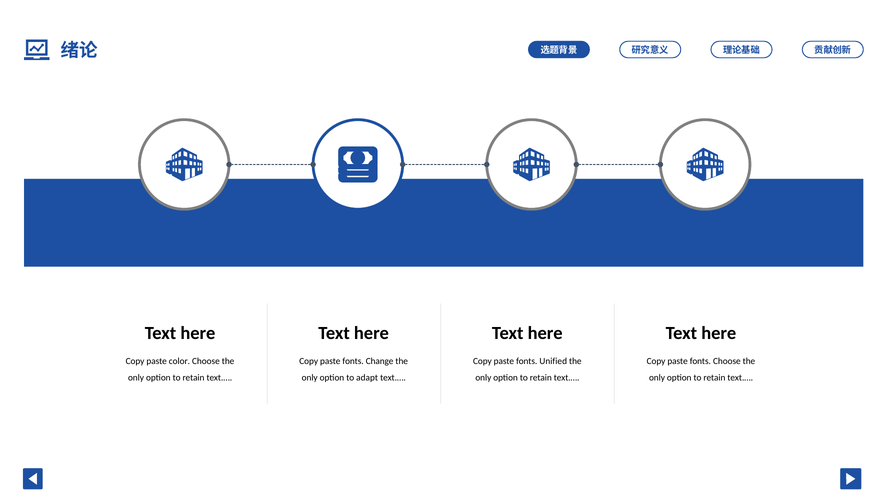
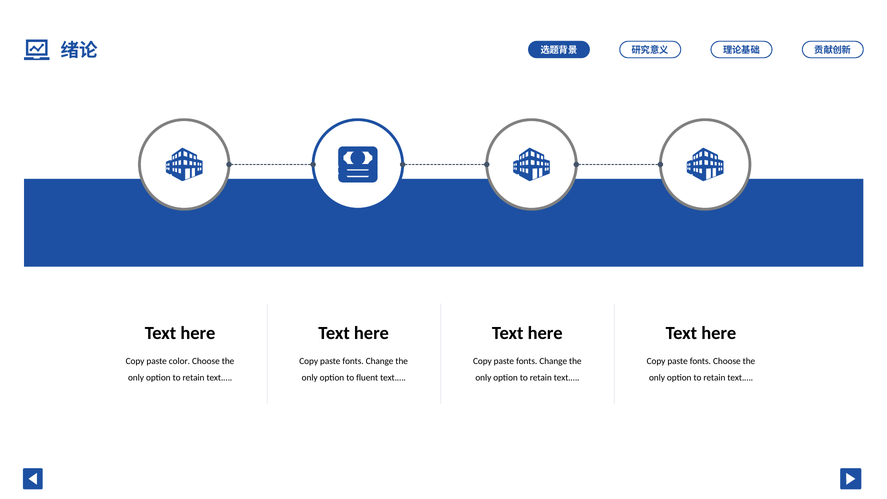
Unified at (553, 361): Unified -> Change
adapt: adapt -> fluent
